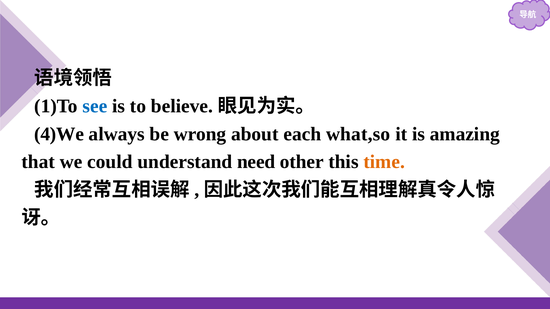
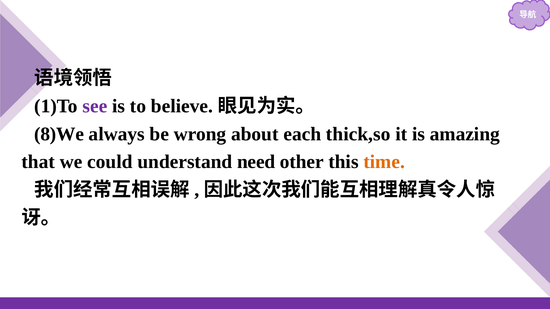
see colour: blue -> purple
4)We: 4)We -> 8)We
what,so: what,so -> thick,so
